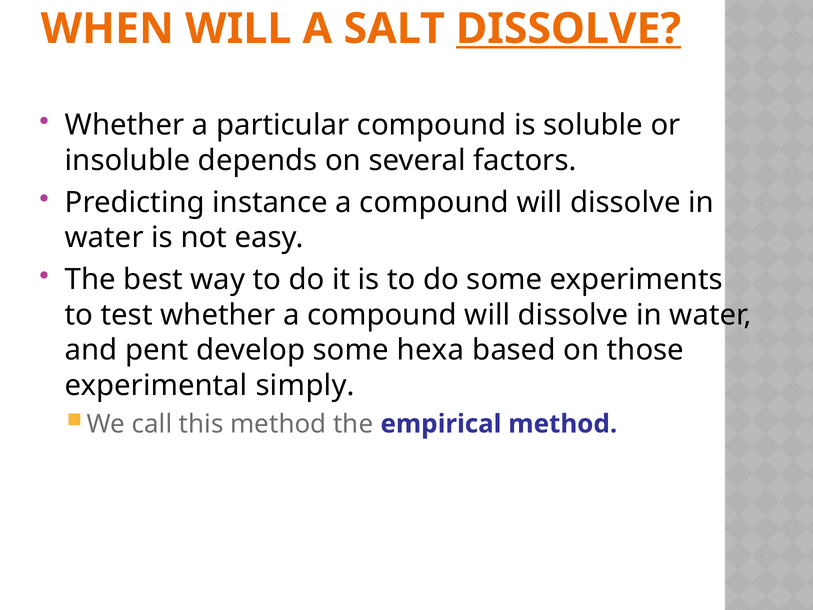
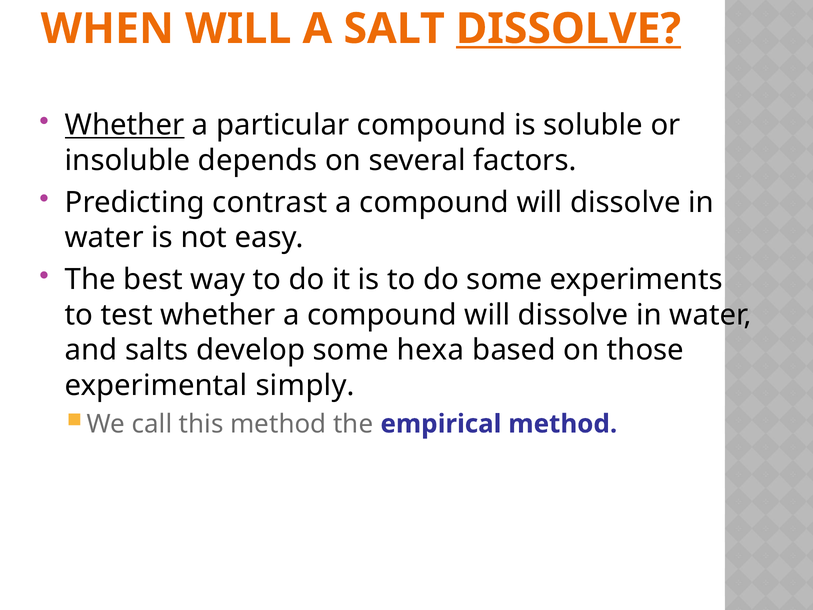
Whether at (125, 125) underline: none -> present
instance: instance -> contrast
pent: pent -> salts
